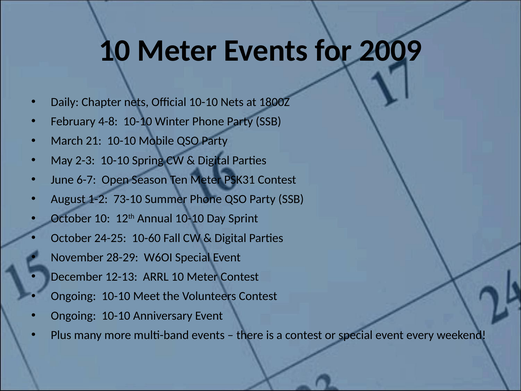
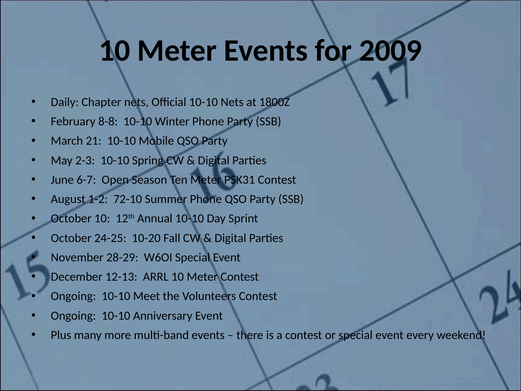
4-8: 4-8 -> 8-8
73-10: 73-10 -> 72-10
10-60: 10-60 -> 10-20
